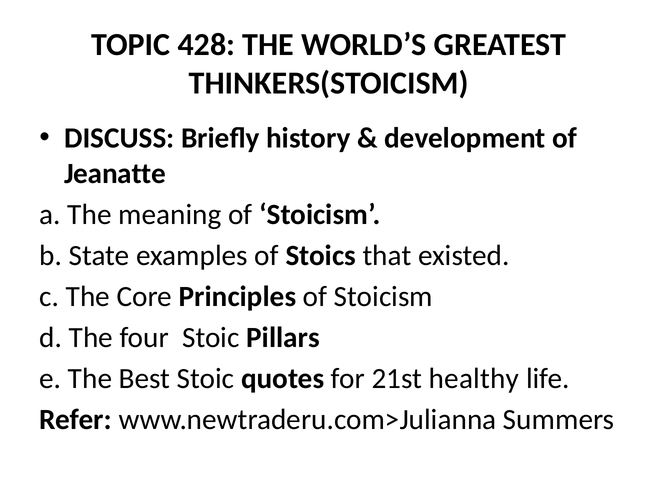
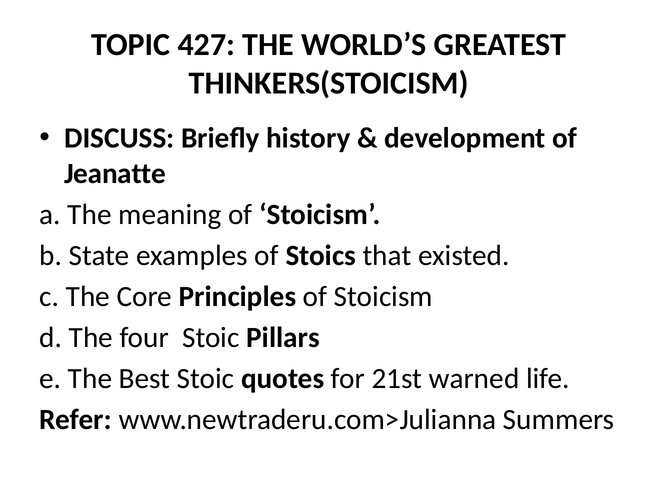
428: 428 -> 427
healthy: healthy -> warned
